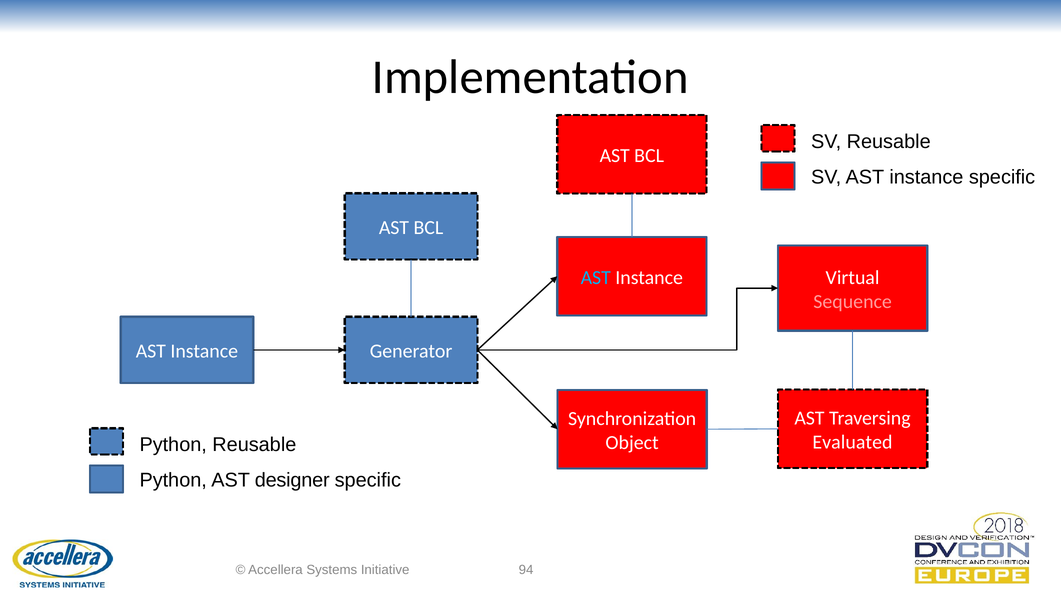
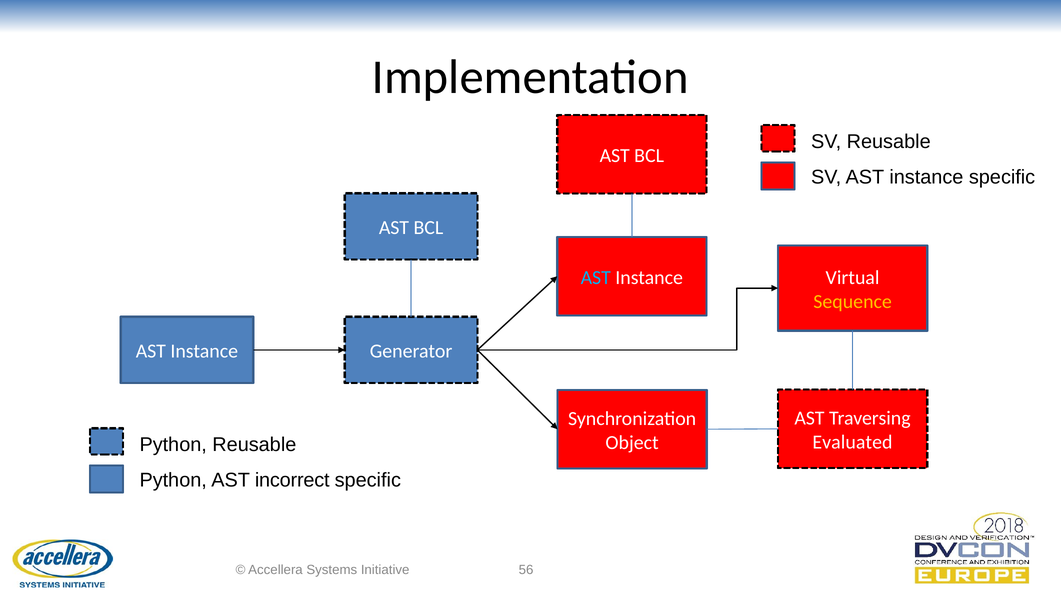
Sequence colour: pink -> yellow
designer: designer -> incorrect
94: 94 -> 56
